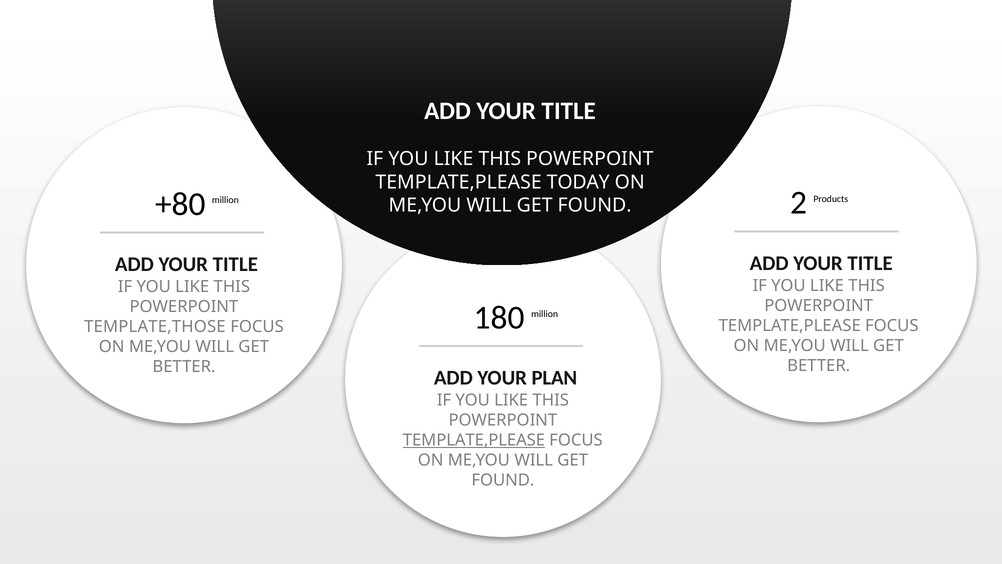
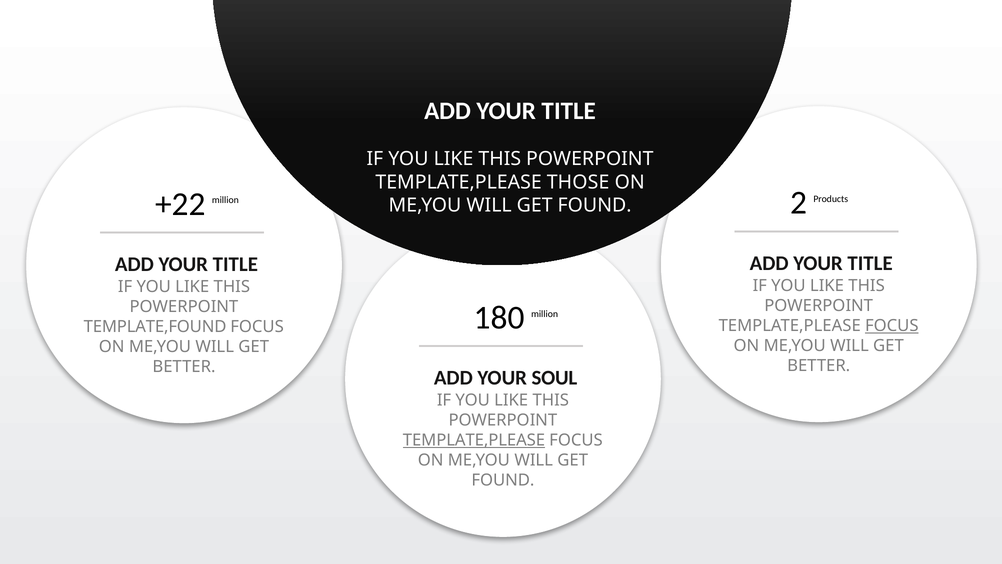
TODAY: TODAY -> THOSE
+80: +80 -> +22
FOCUS at (892, 325) underline: none -> present
TEMPLATE,THOSE: TEMPLATE,THOSE -> TEMPLATE,FOUND
PLAN: PLAN -> SOUL
